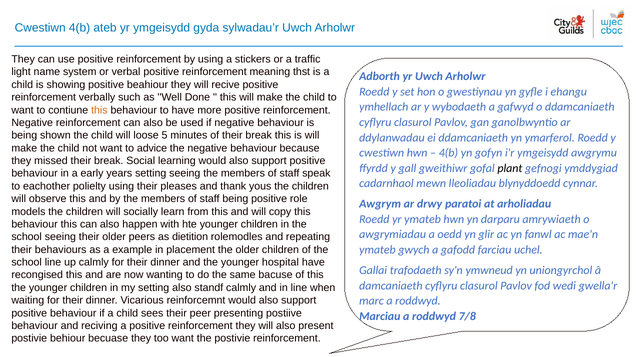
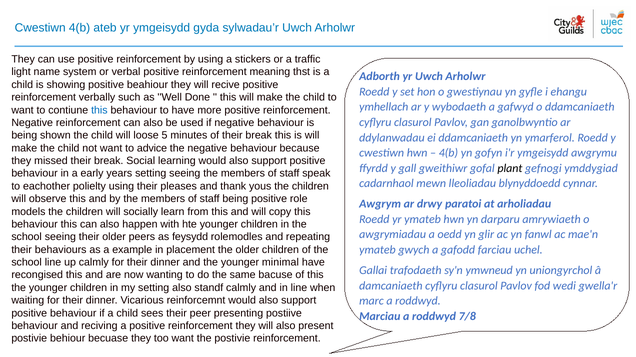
this at (99, 110) colour: orange -> blue
dietition: dietition -> feysydd
hospital: hospital -> minimal
